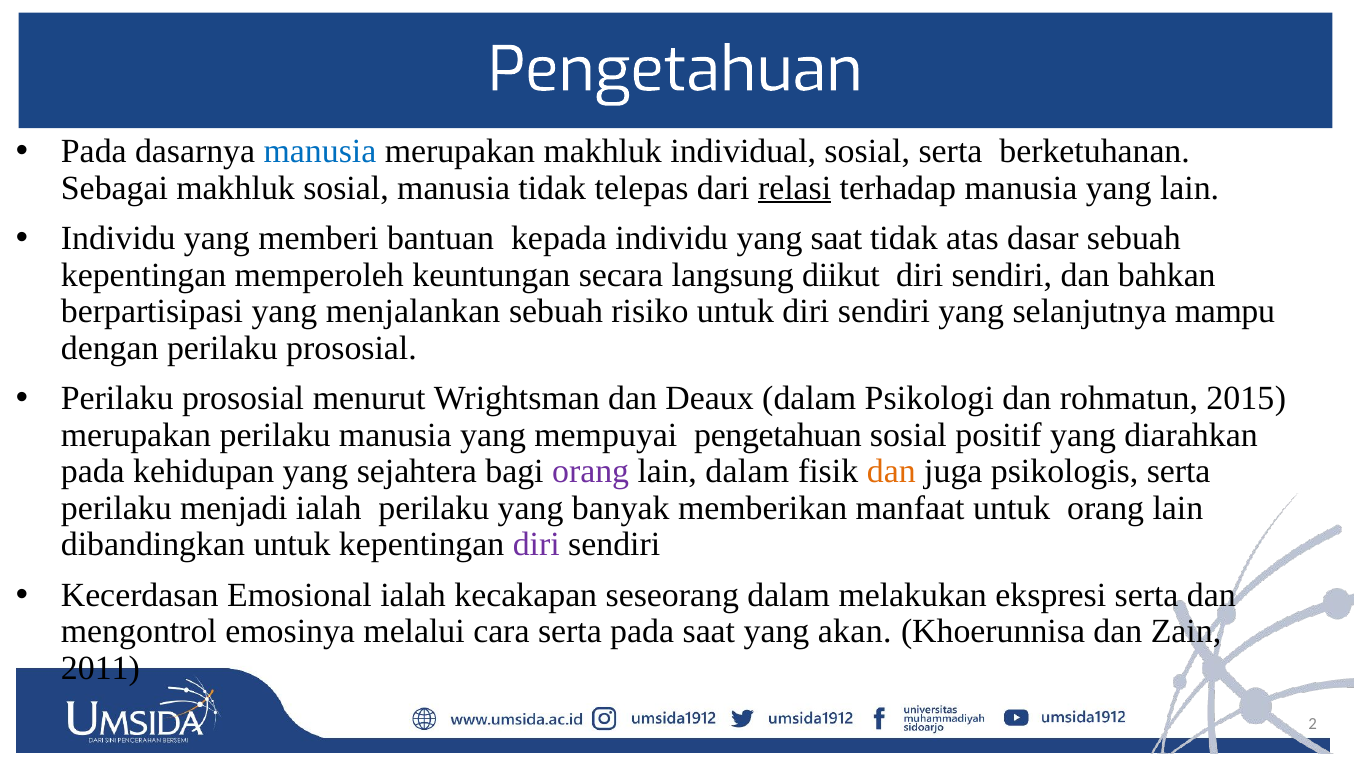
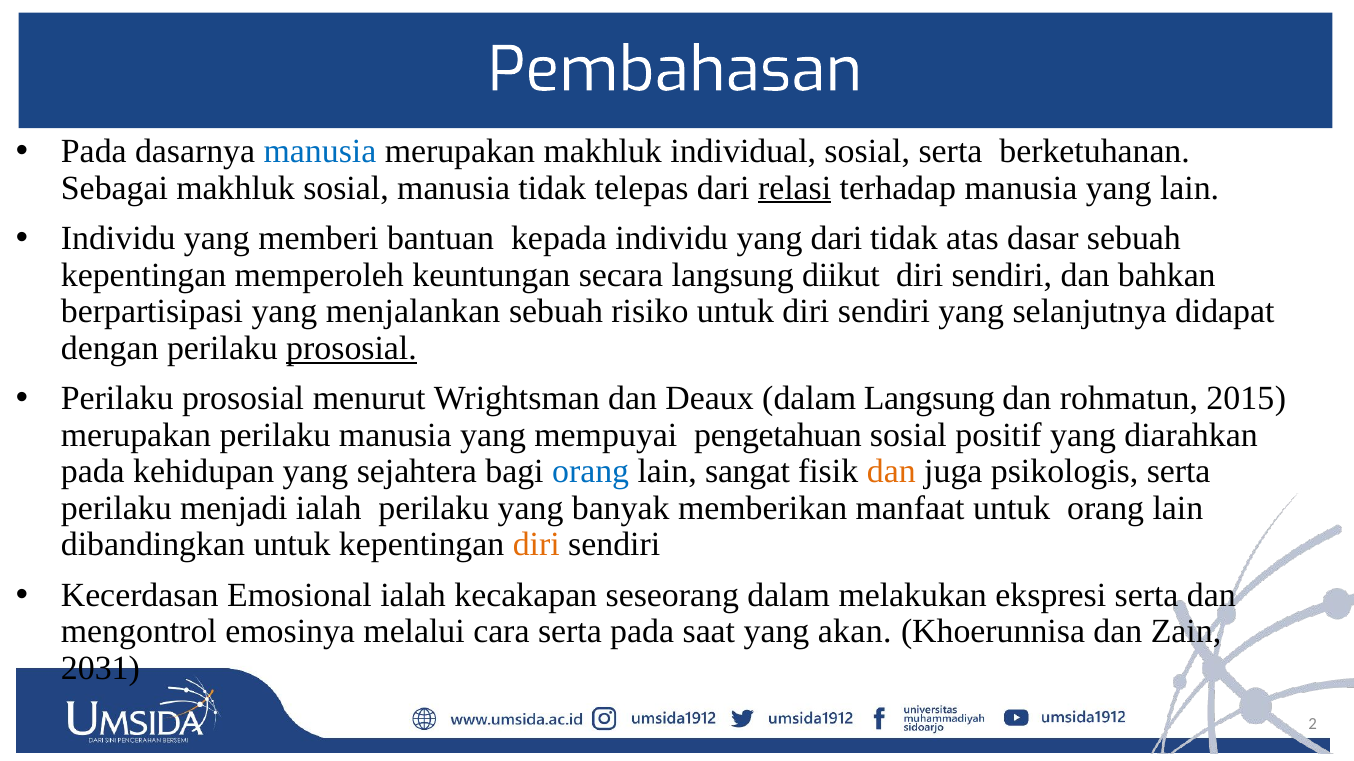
Pengetahuan at (675, 70): Pengetahuan -> Pembahasan
yang saat: saat -> dari
mampu: mampu -> didapat
prososial at (352, 348) underline: none -> present
dalam Psikologi: Psikologi -> Langsung
orang at (591, 472) colour: purple -> blue
lain dalam: dalam -> sangat
diri at (536, 545) colour: purple -> orange
2011: 2011 -> 2031
